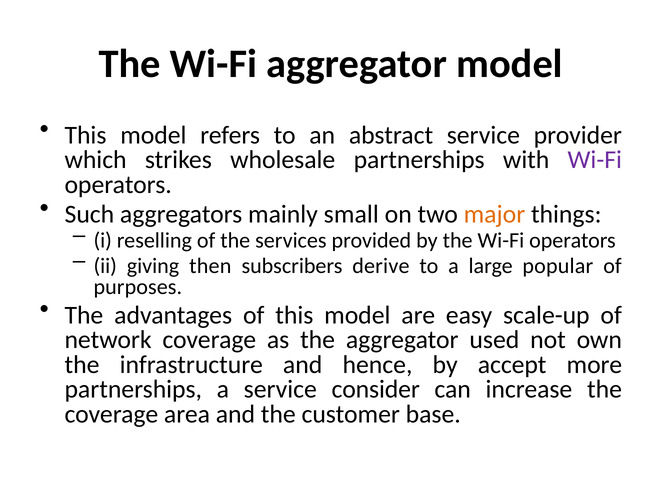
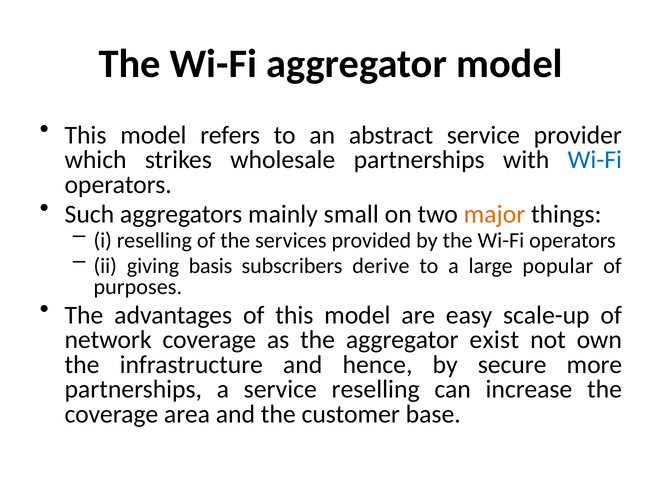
Wi-Fi at (595, 160) colour: purple -> blue
then: then -> basis
used: used -> exist
accept: accept -> secure
service consider: consider -> reselling
